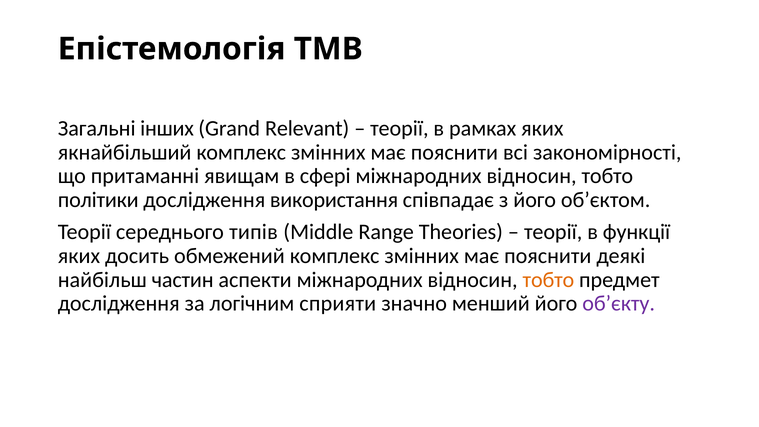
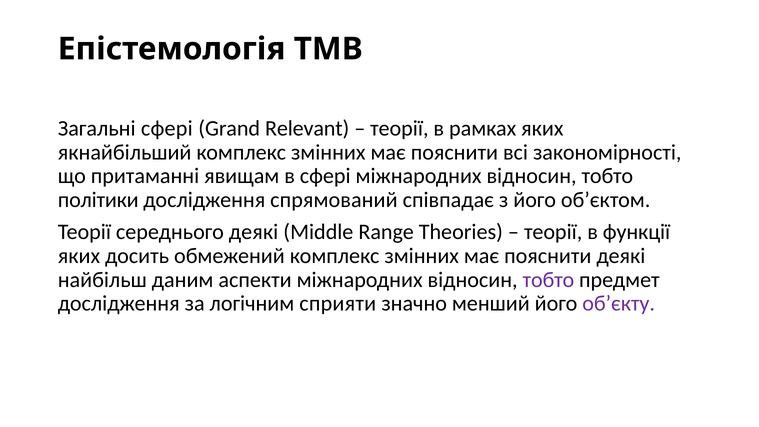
Загальні інших: інших -> сфері
використання: використання -> спрямований
середнього типів: типів -> деякі
частин: частин -> даним
тобто at (548, 280) colour: orange -> purple
